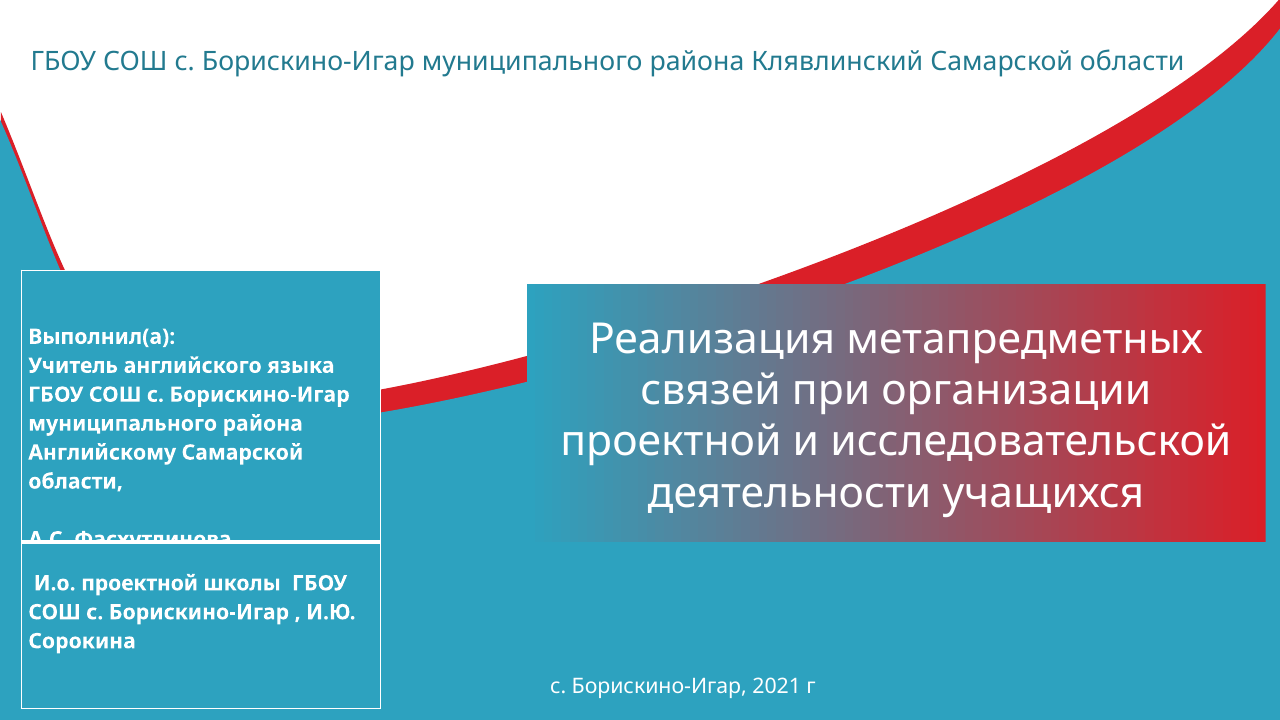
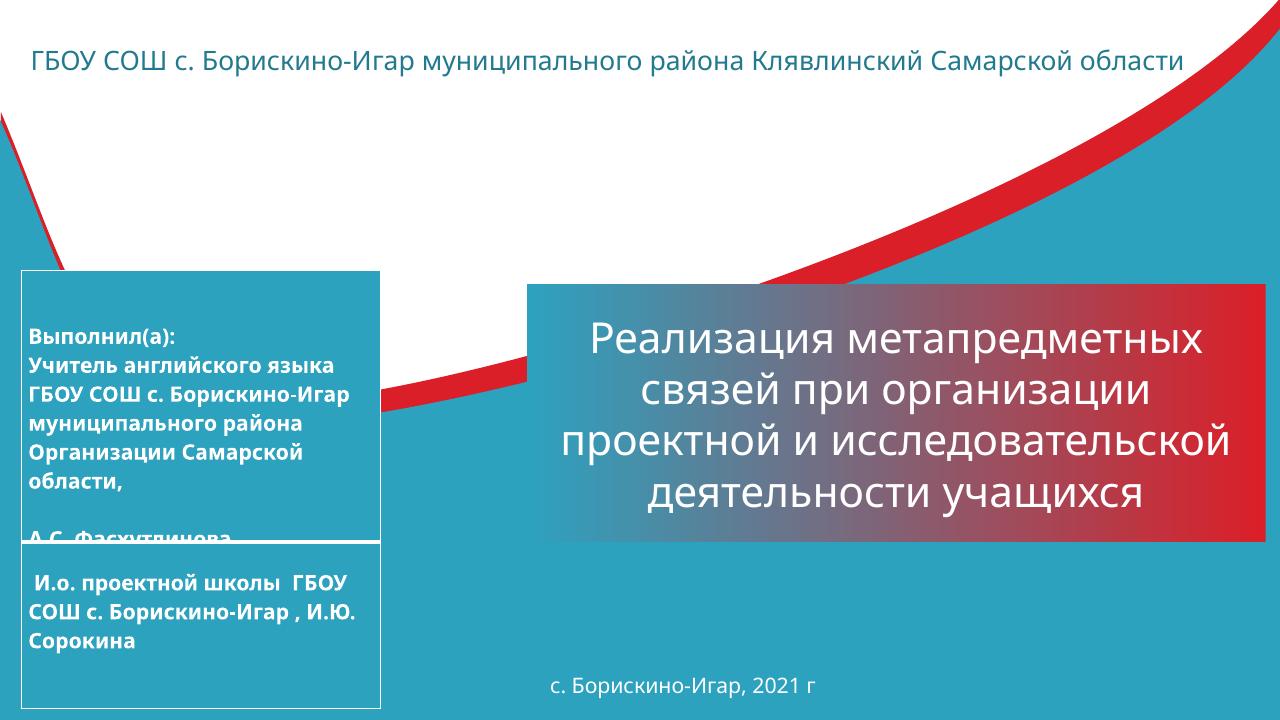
Английскому at (102, 453): Английскому -> Организации
